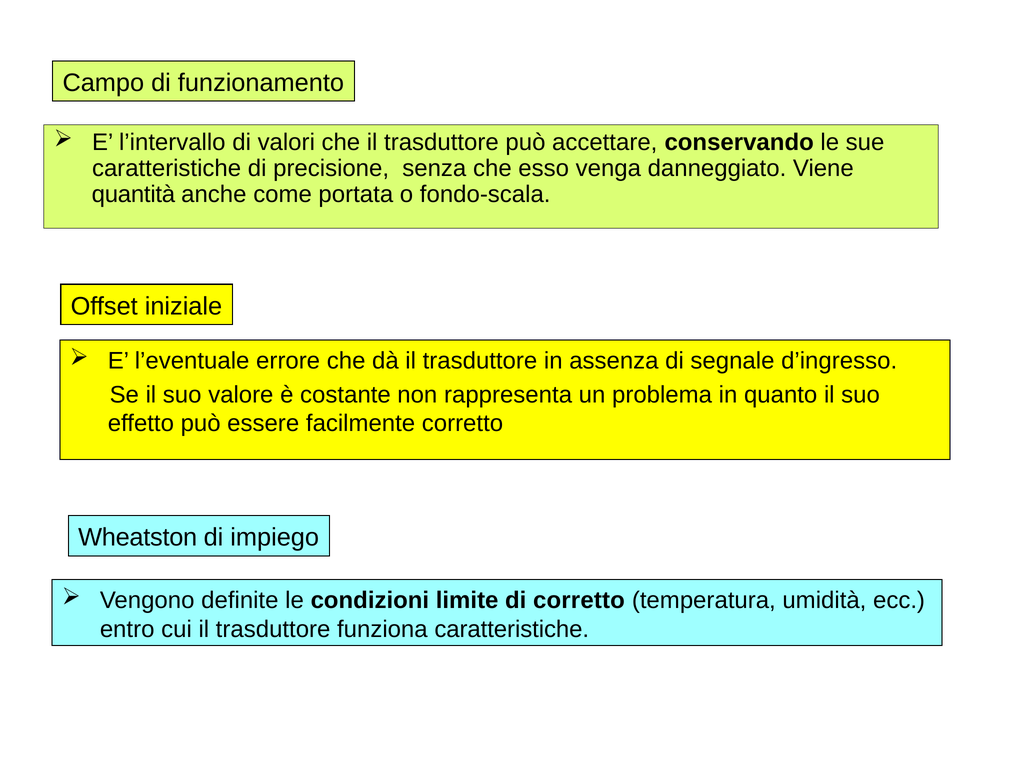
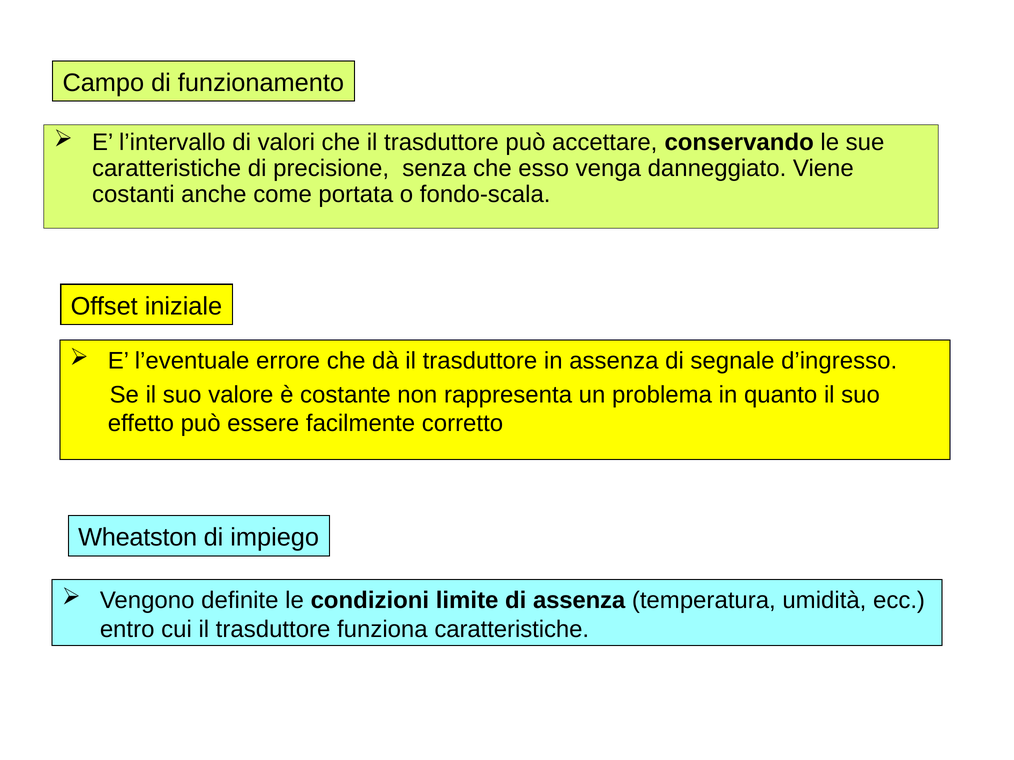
quantità: quantità -> costanti
di corretto: corretto -> assenza
